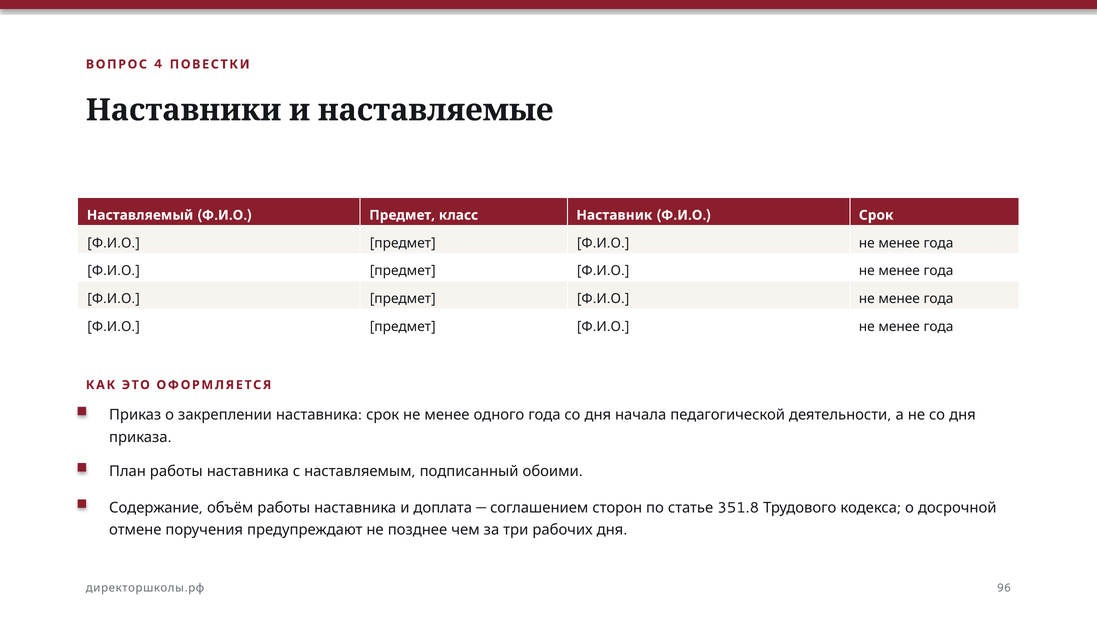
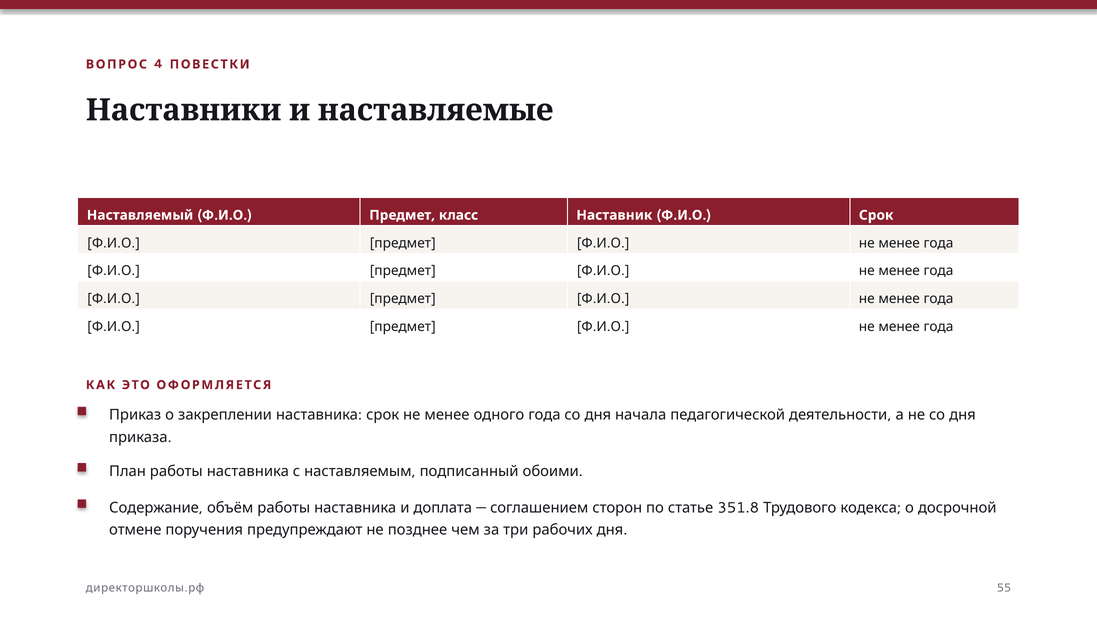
96: 96 -> 55
